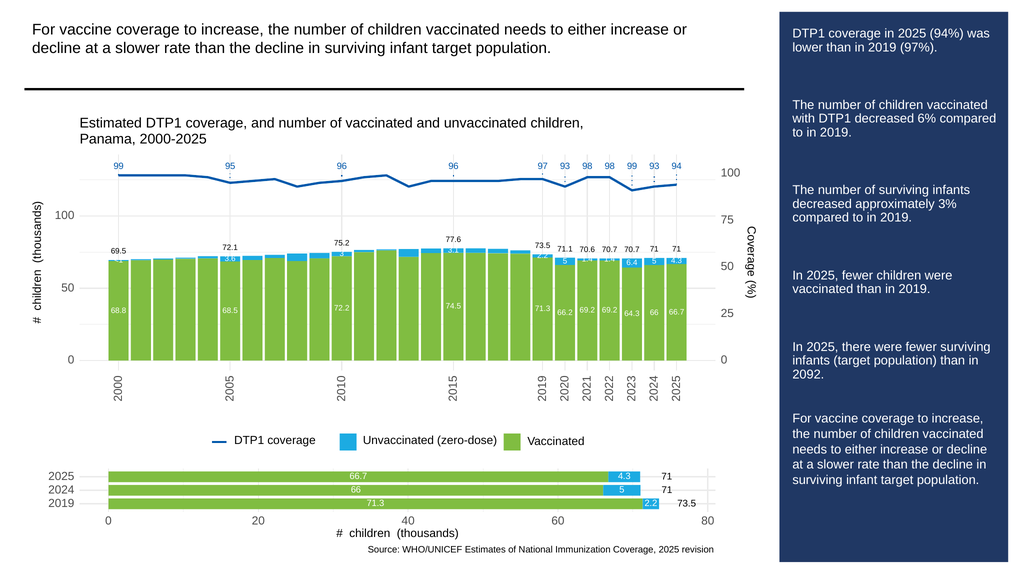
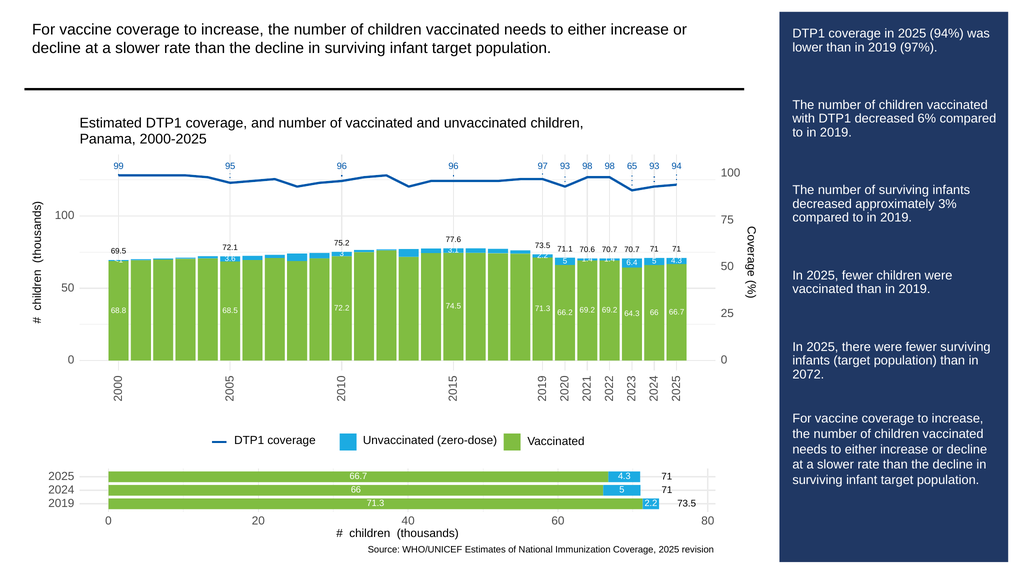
98 99: 99 -> 65
2092: 2092 -> 2072
